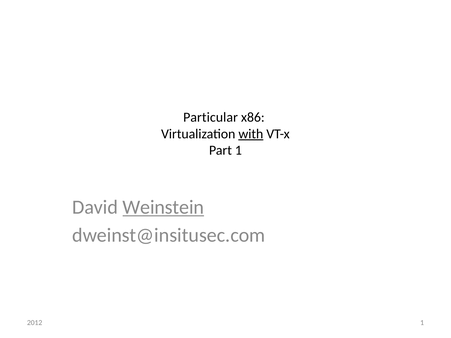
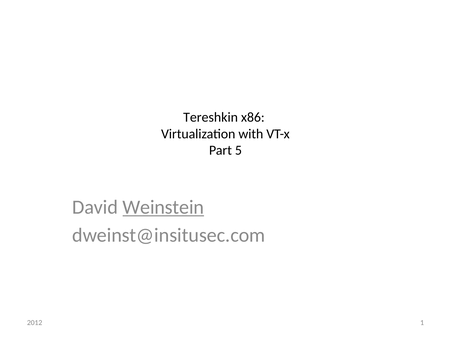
Particular: Particular -> Tereshkin
with underline: present -> none
Part 1: 1 -> 5
